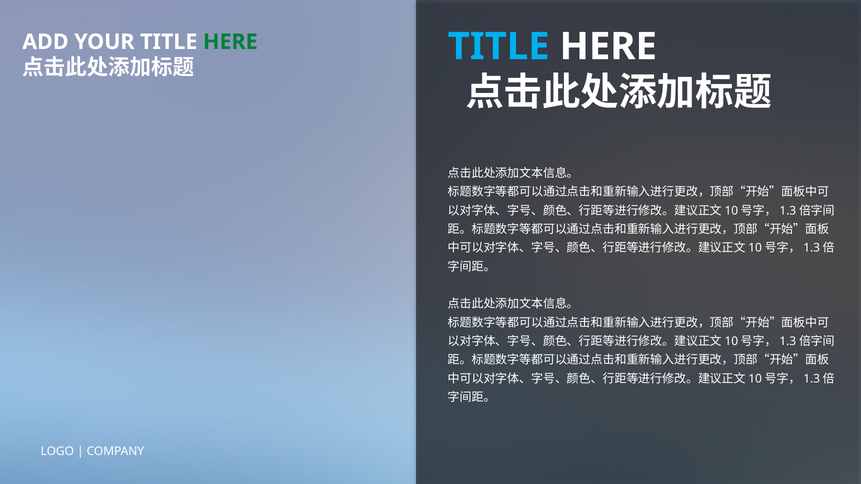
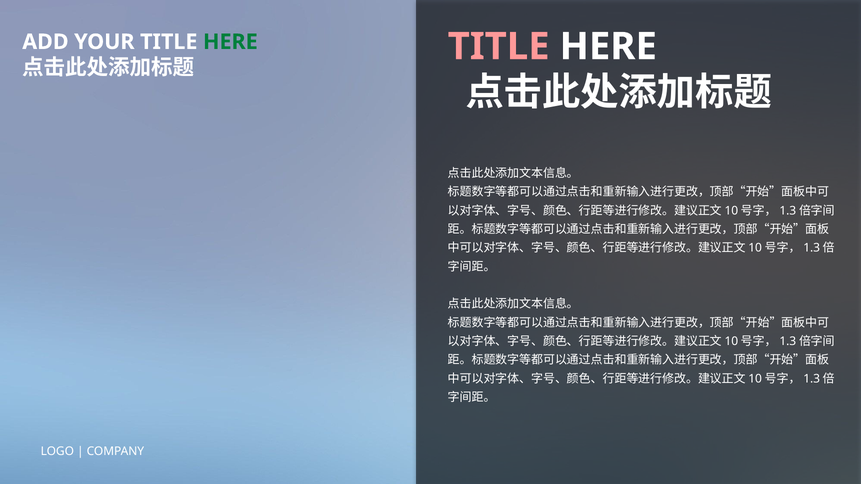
TITLE at (499, 47) colour: light blue -> pink
